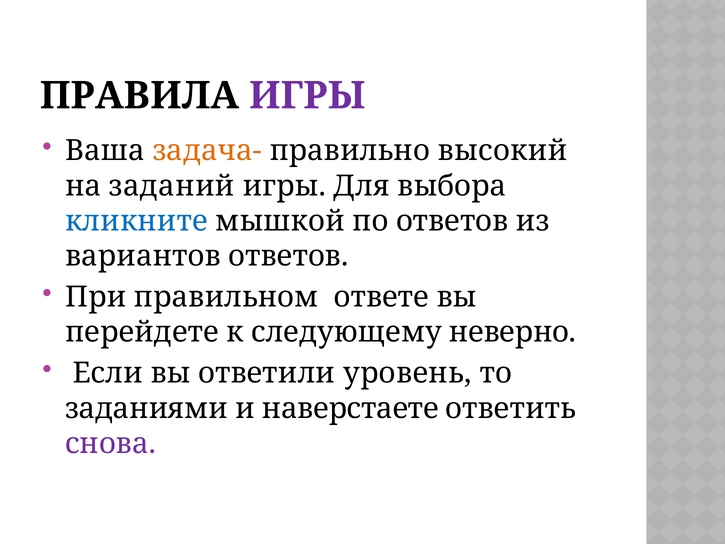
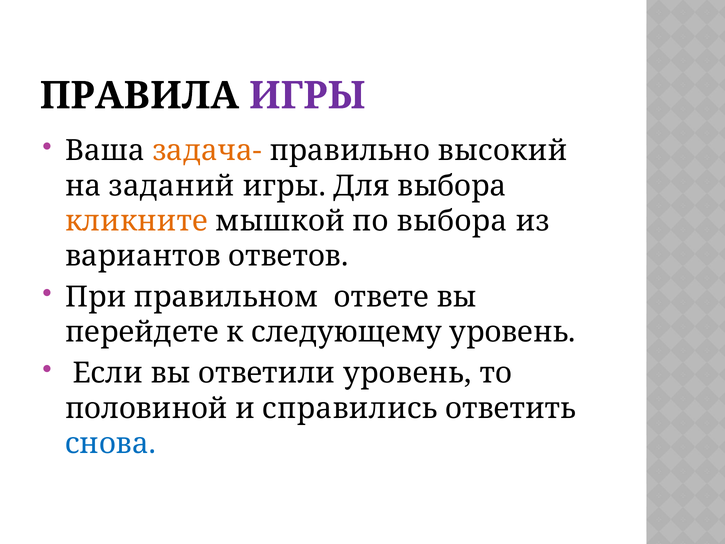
кликните colour: blue -> orange
по ответов: ответов -> выбора
следующему неверно: неверно -> уровень
заданиями: заданиями -> половиной
наверстаете: наверстаете -> справились
снова colour: purple -> blue
